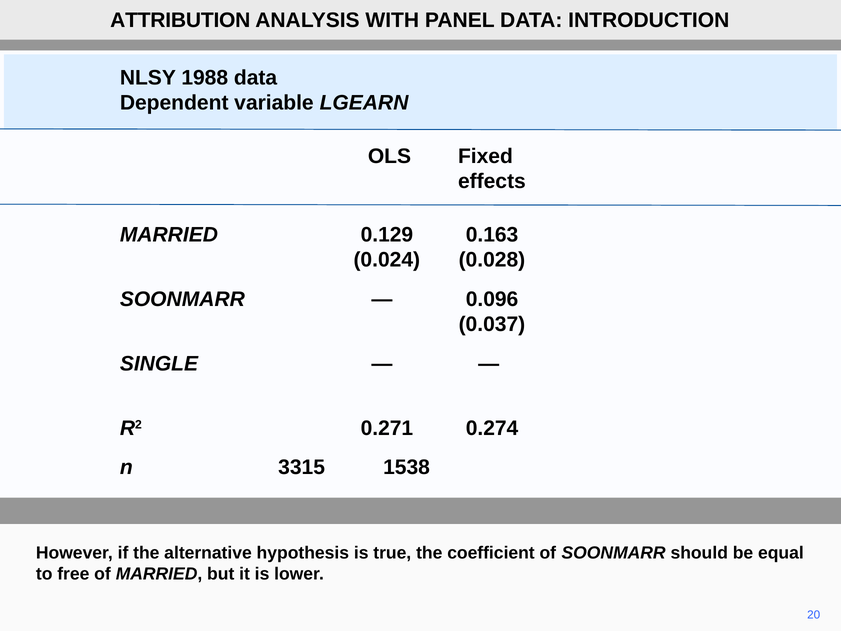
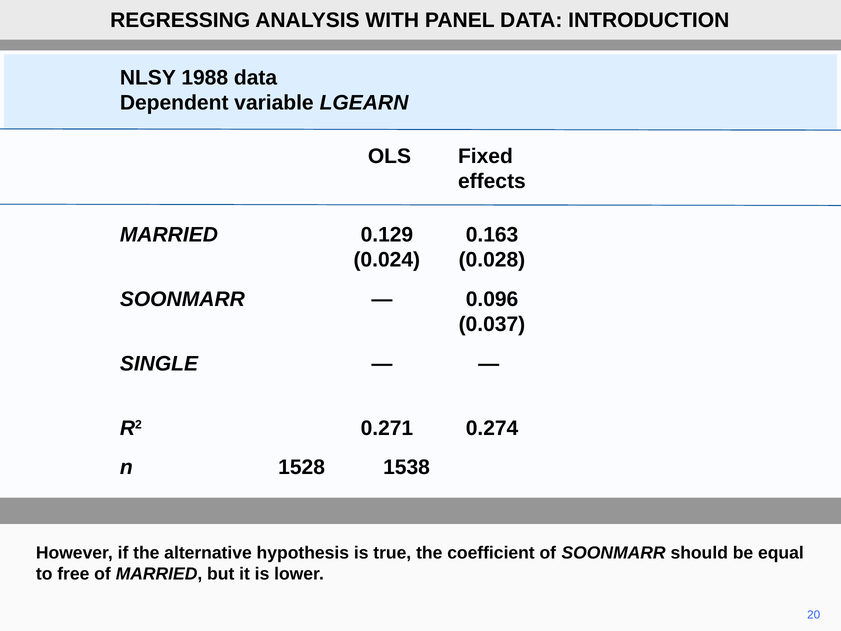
ATTRIBUTION: ATTRIBUTION -> REGRESSING
3315: 3315 -> 1528
